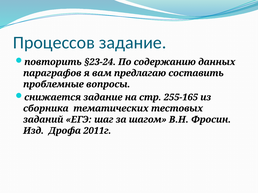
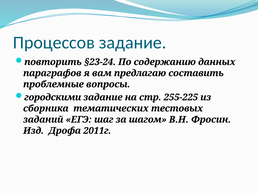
снижается: снижается -> городскими
255-165: 255-165 -> 255-225
